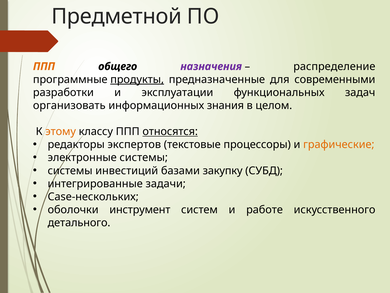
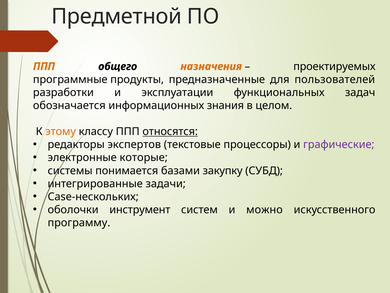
назначения colour: purple -> orange
распределение: распределение -> проектируемых
продукты underline: present -> none
современными: современными -> пользователей
организовать: организовать -> обозначается
графические colour: orange -> purple
электронные системы: системы -> которые
инвестиций: инвестиций -> понимается
работе: работе -> можно
детального: детального -> программу
